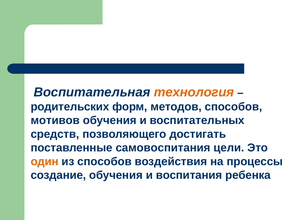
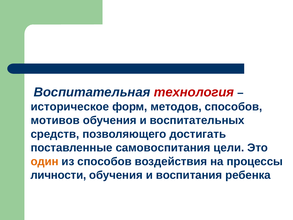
технология colour: orange -> red
родительских: родительских -> историческое
создание: создание -> личности
